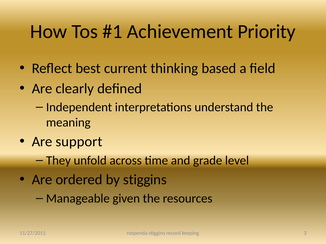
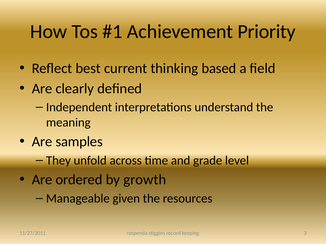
support: support -> samples
by stiggins: stiggins -> growth
